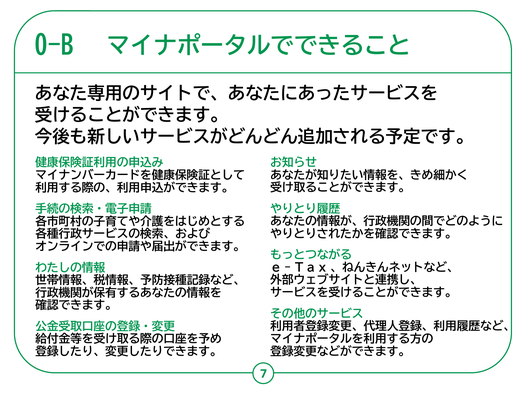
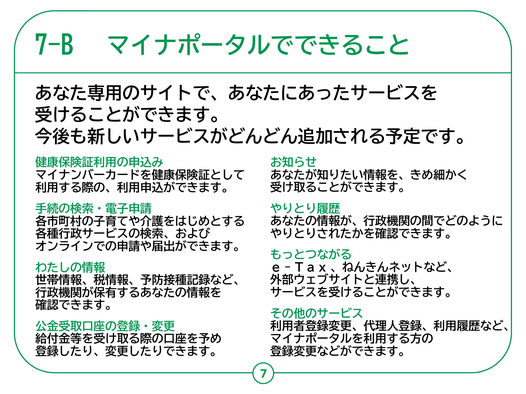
0-B: 0-B -> 7-B
